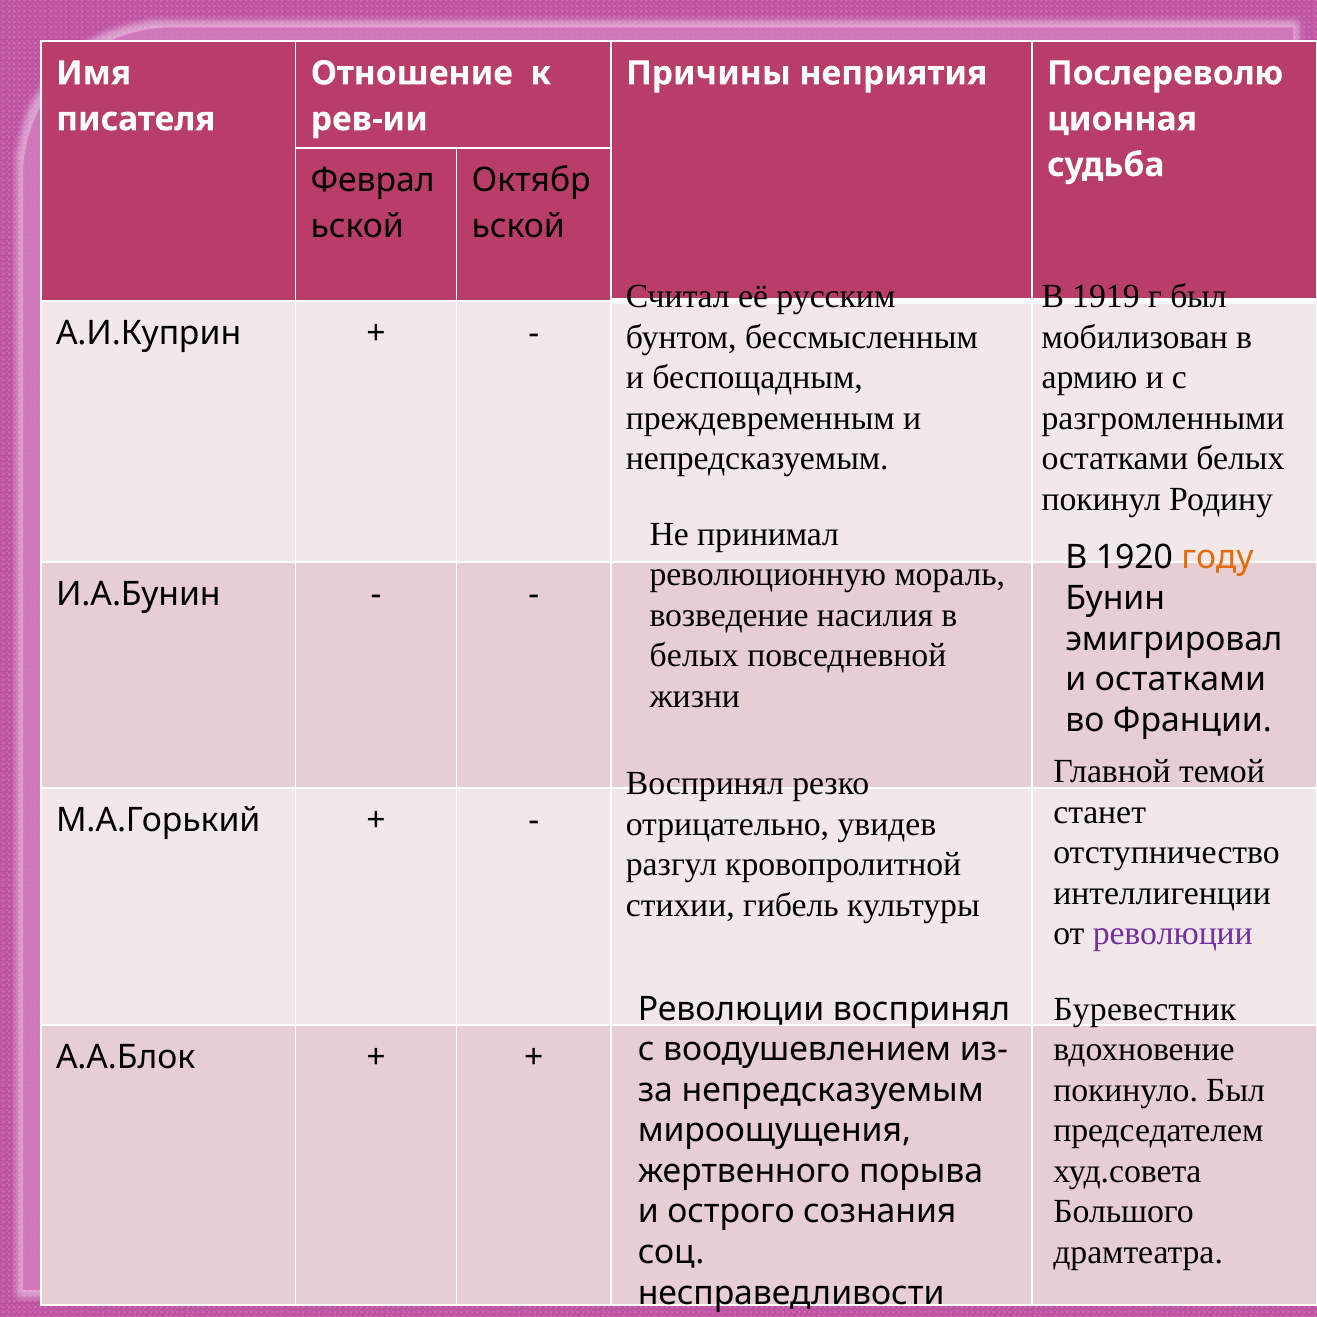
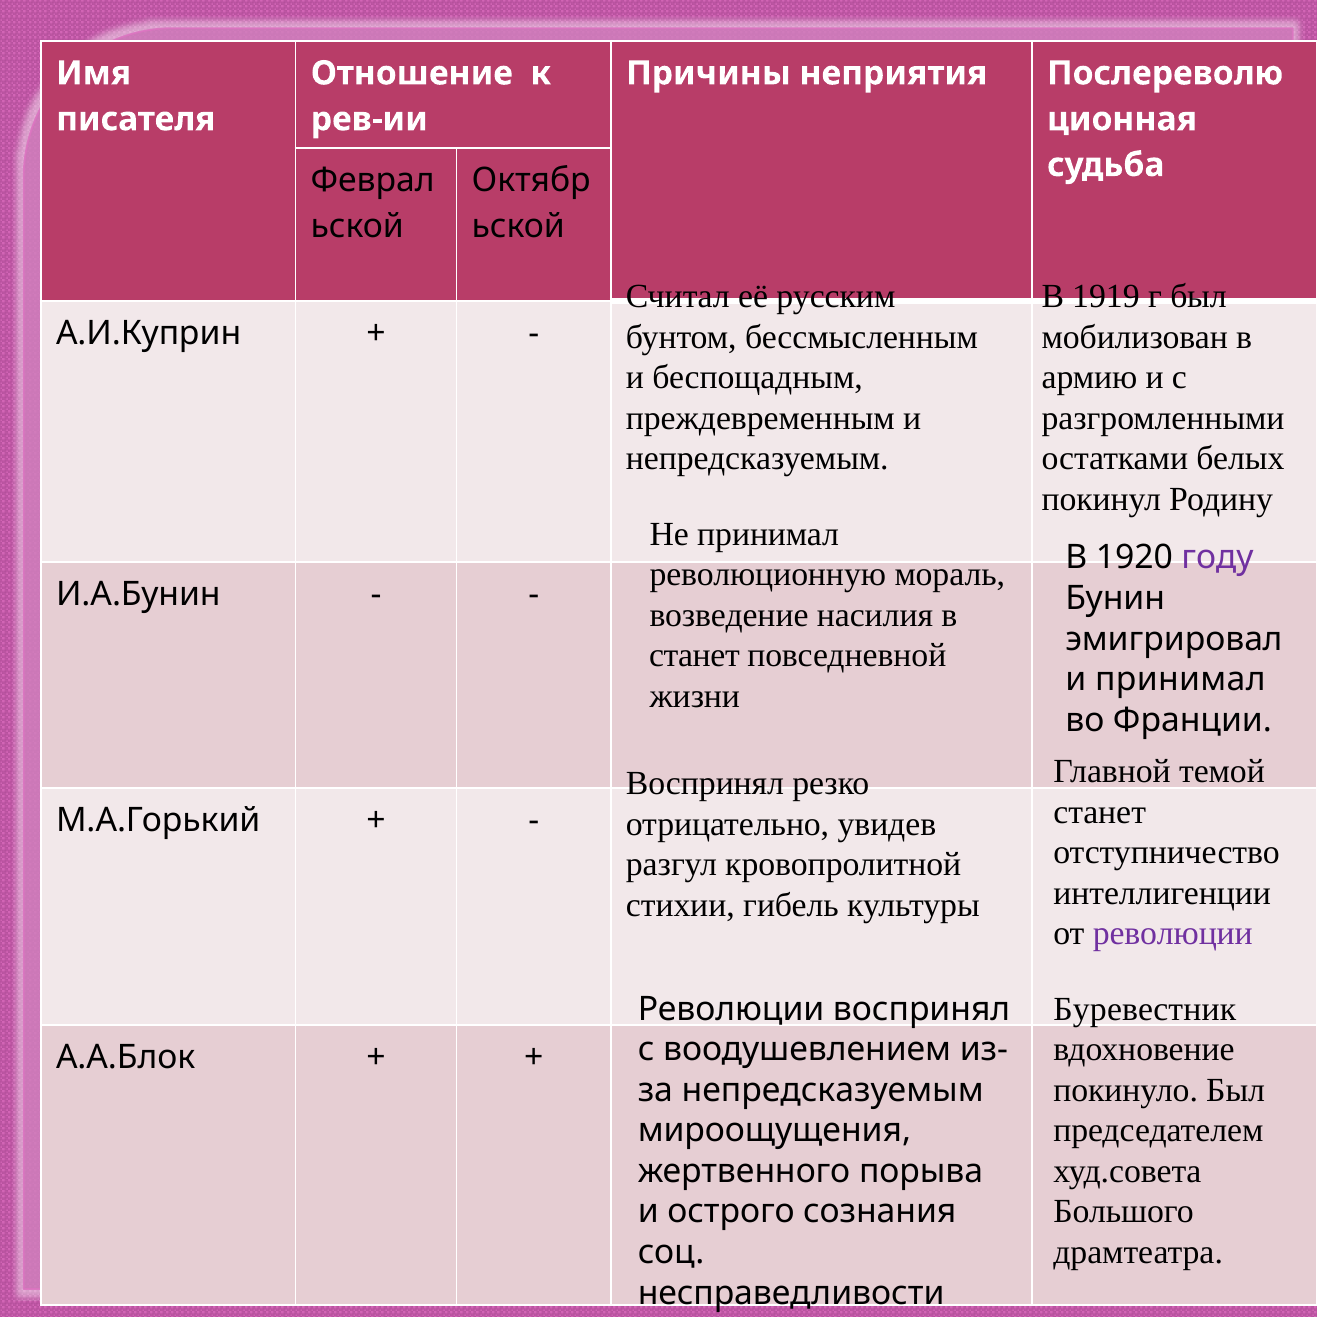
году colour: orange -> purple
белых at (694, 656): белых -> станет
и остатками: остатками -> принимал
